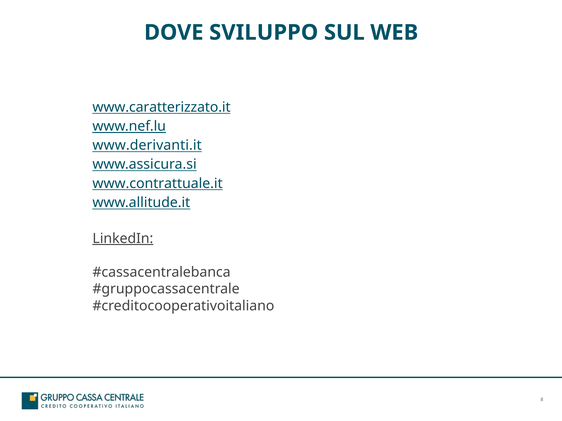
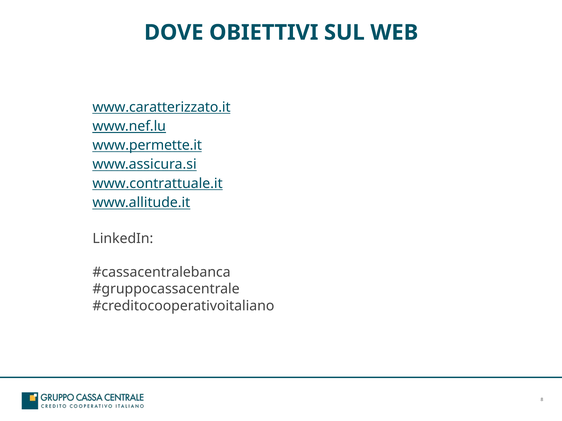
SVILUPPO: SVILUPPO -> OBIETTIVI
www.derivanti.it: www.derivanti.it -> www.permette.it
LinkedIn underline: present -> none
